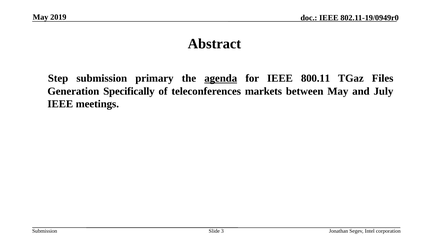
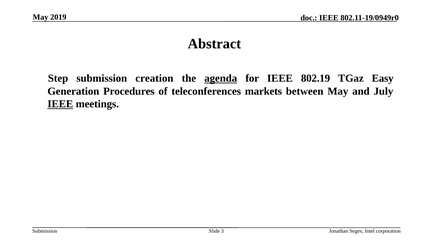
primary: primary -> creation
800.11: 800.11 -> 802.19
Files: Files -> Easy
Specifically: Specifically -> Procedures
IEEE at (60, 104) underline: none -> present
